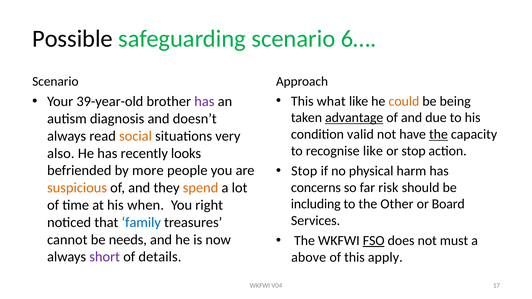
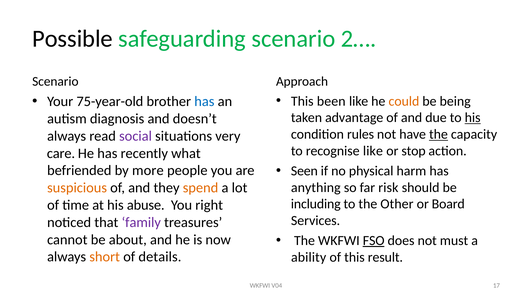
6…: 6… -> 2…
what: what -> been
39-year-old: 39-year-old -> 75-year-old
has at (204, 102) colour: purple -> blue
advantage underline: present -> none
his at (473, 118) underline: none -> present
valid: valid -> rules
social colour: orange -> purple
also: also -> care
looks: looks -> what
Stop at (304, 171): Stop -> Seen
concerns: concerns -> anything
when: when -> abuse
family colour: blue -> purple
needs: needs -> about
short colour: purple -> orange
above: above -> ability
apply: apply -> result
